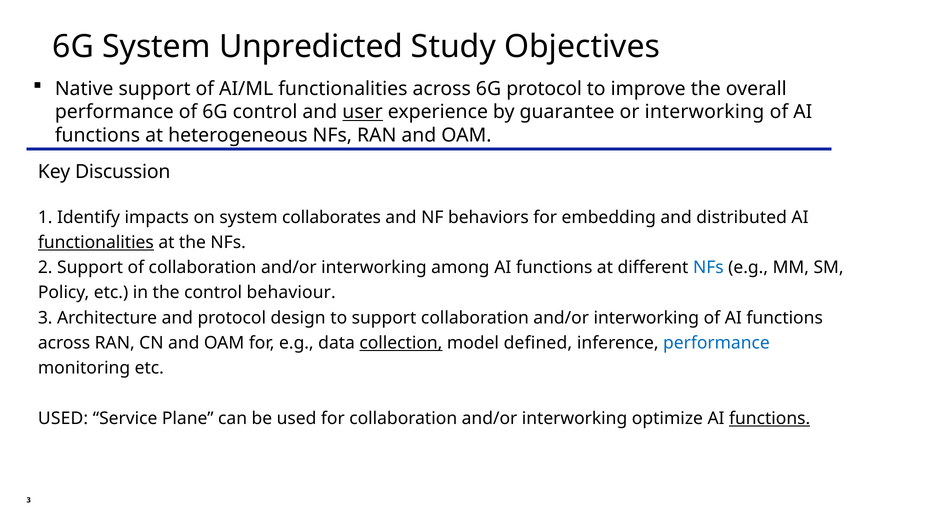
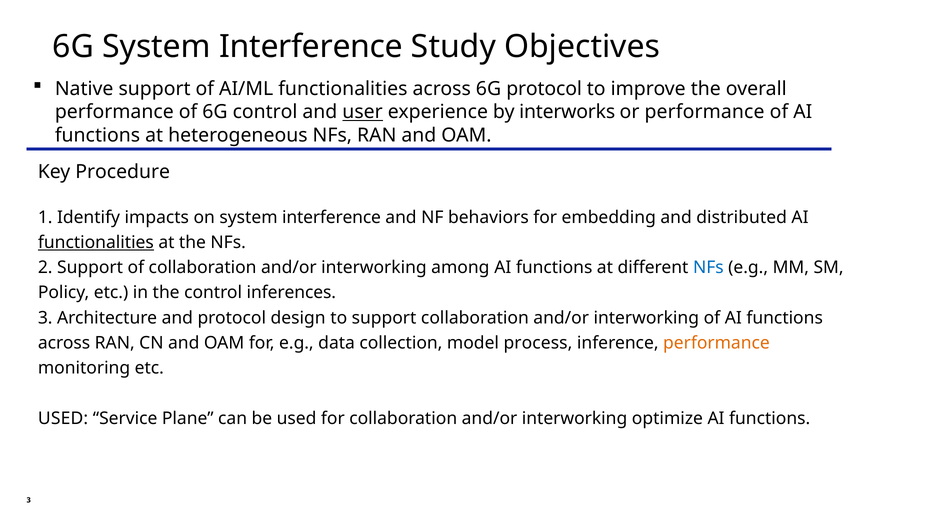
6G System Unpredicted: Unpredicted -> Interference
guarantee: guarantee -> interworks
or interworking: interworking -> performance
Discussion: Discussion -> Procedure
on system collaborates: collaborates -> interference
behaviour: behaviour -> inferences
collection underline: present -> none
defined: defined -> process
performance at (716, 343) colour: blue -> orange
functions at (770, 419) underline: present -> none
